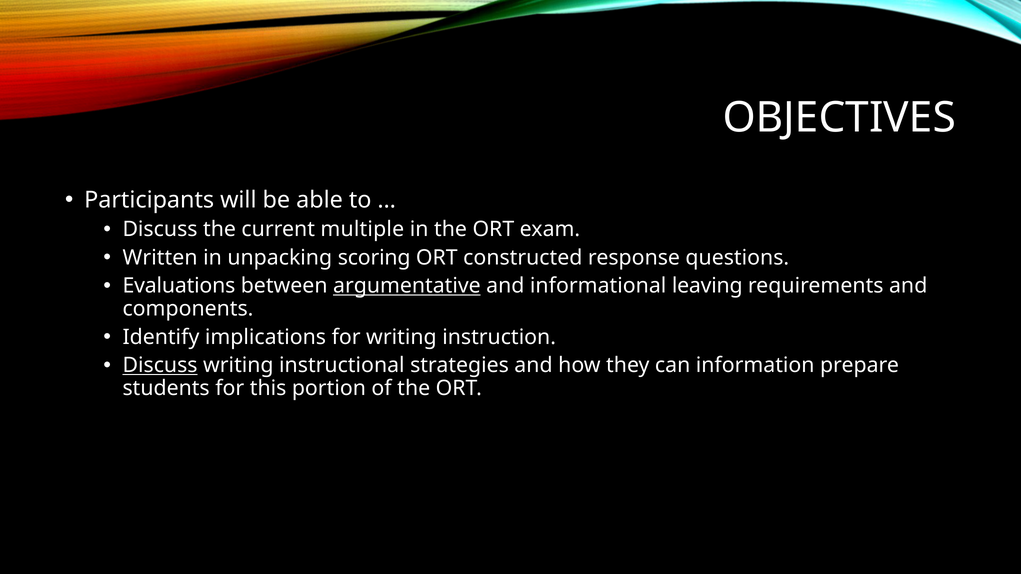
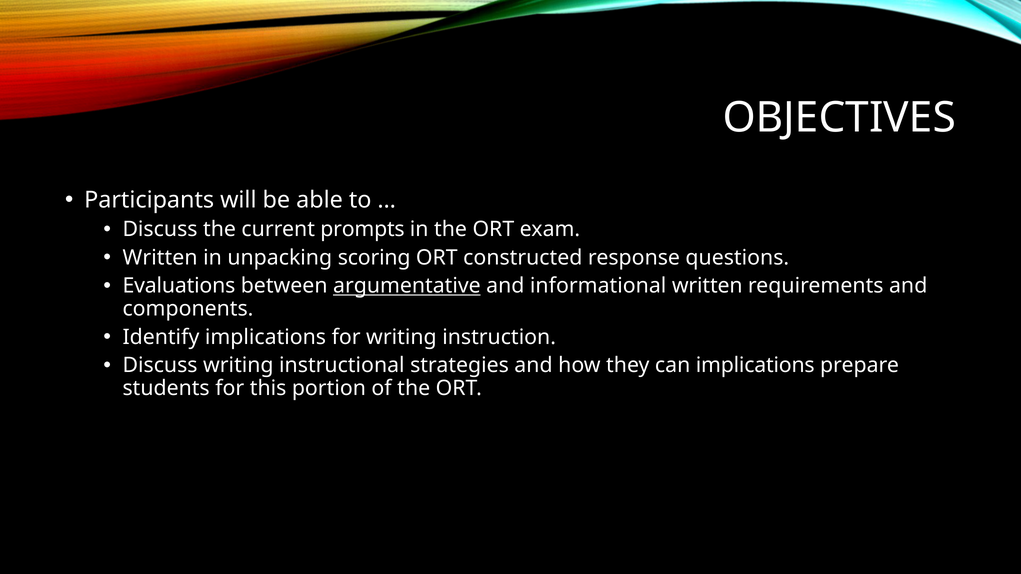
multiple: multiple -> prompts
informational leaving: leaving -> written
Discuss at (160, 366) underline: present -> none
can information: information -> implications
